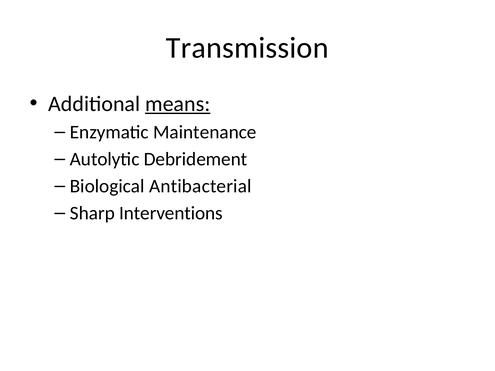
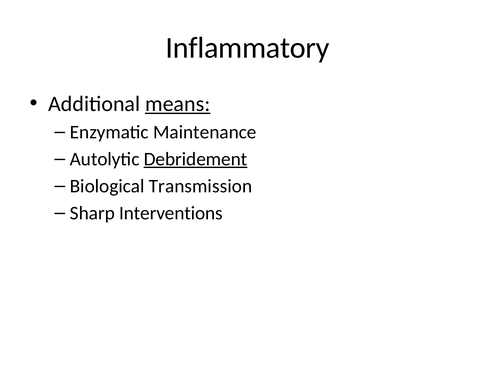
Transmission: Transmission -> Inflammatory
Debridement underline: none -> present
Antibacterial: Antibacterial -> Transmission
